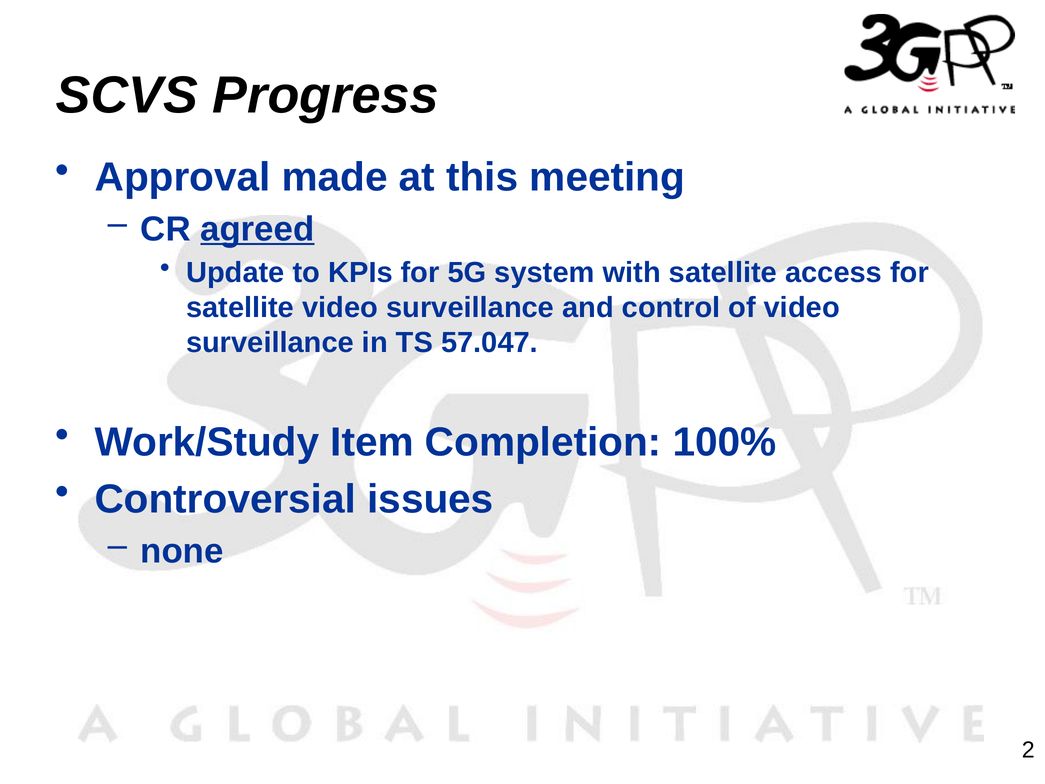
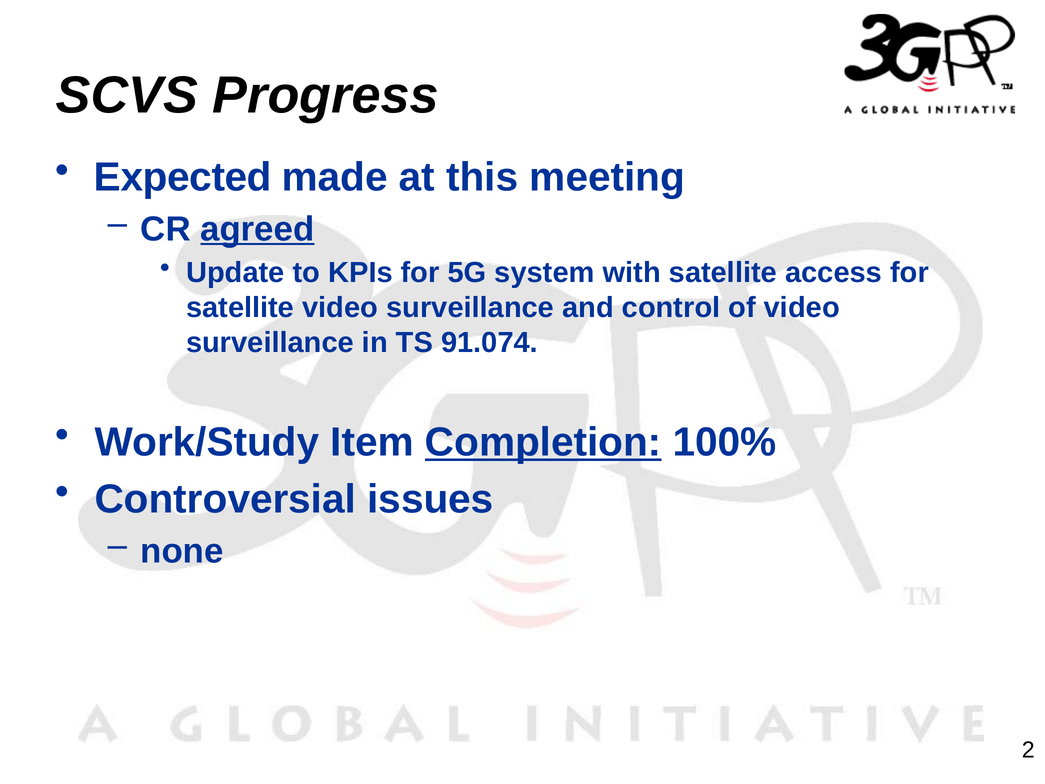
Approval: Approval -> Expected
57.047: 57.047 -> 91.074
Completion underline: none -> present
